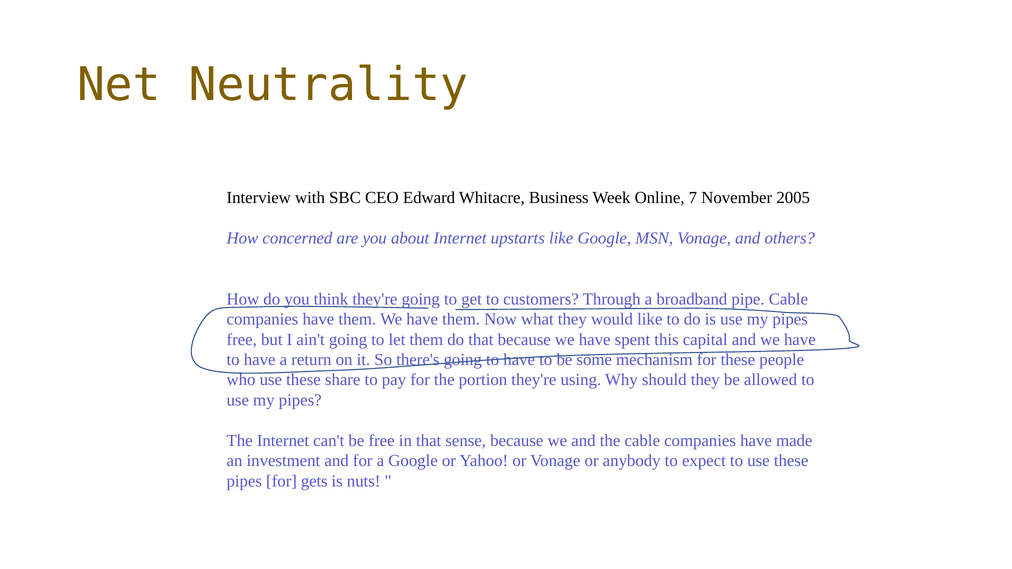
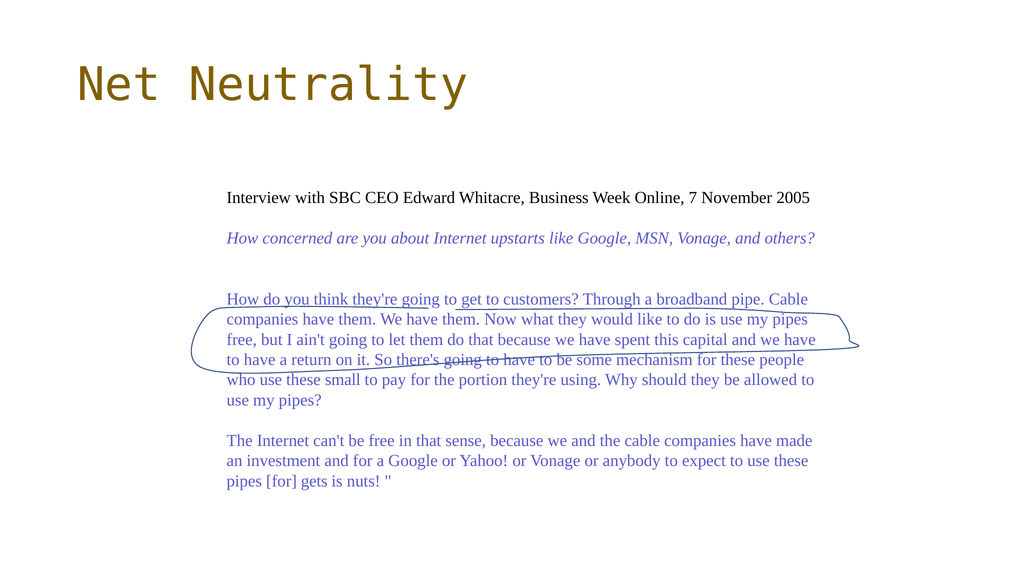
share: share -> small
